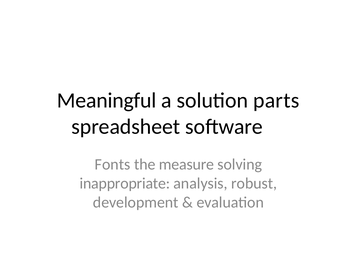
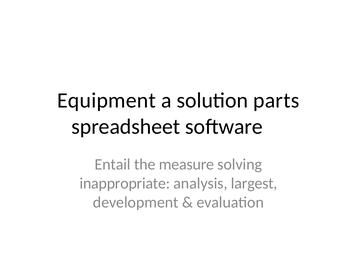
Meaningful: Meaningful -> Equipment
Fonts: Fonts -> Entail
robust: robust -> largest
